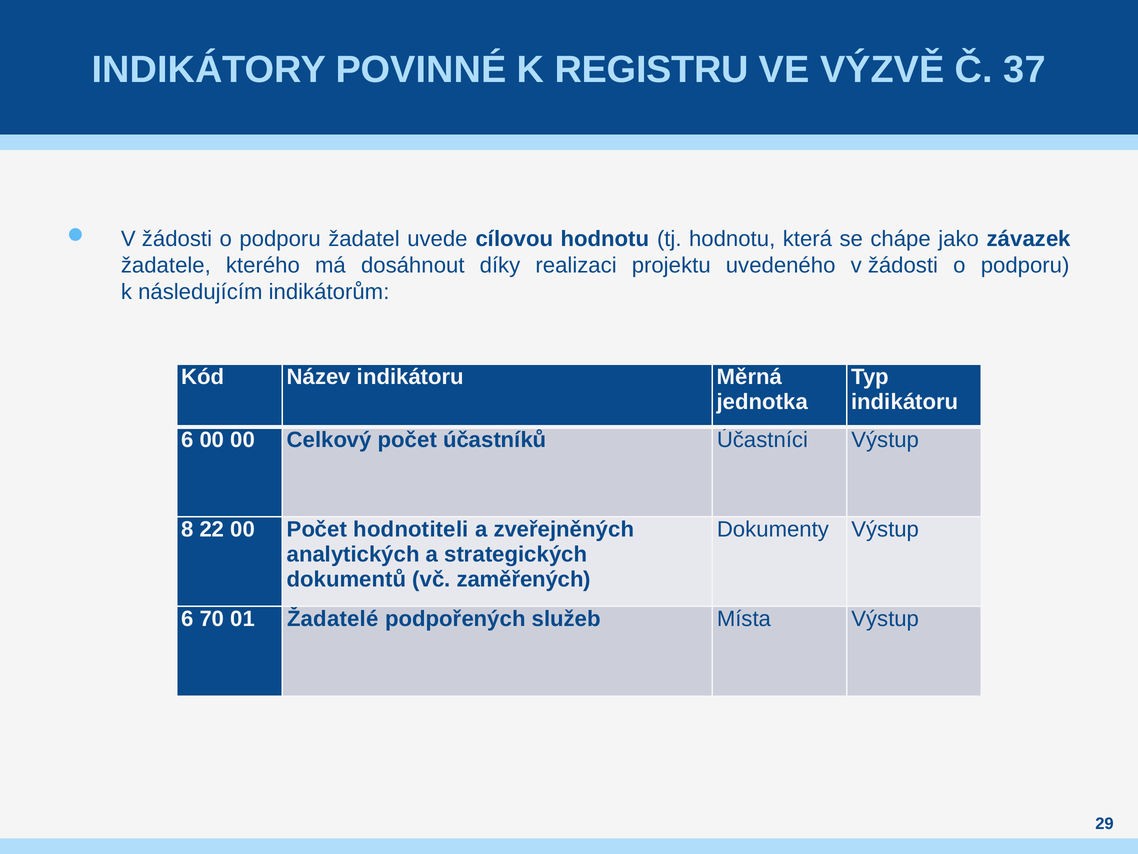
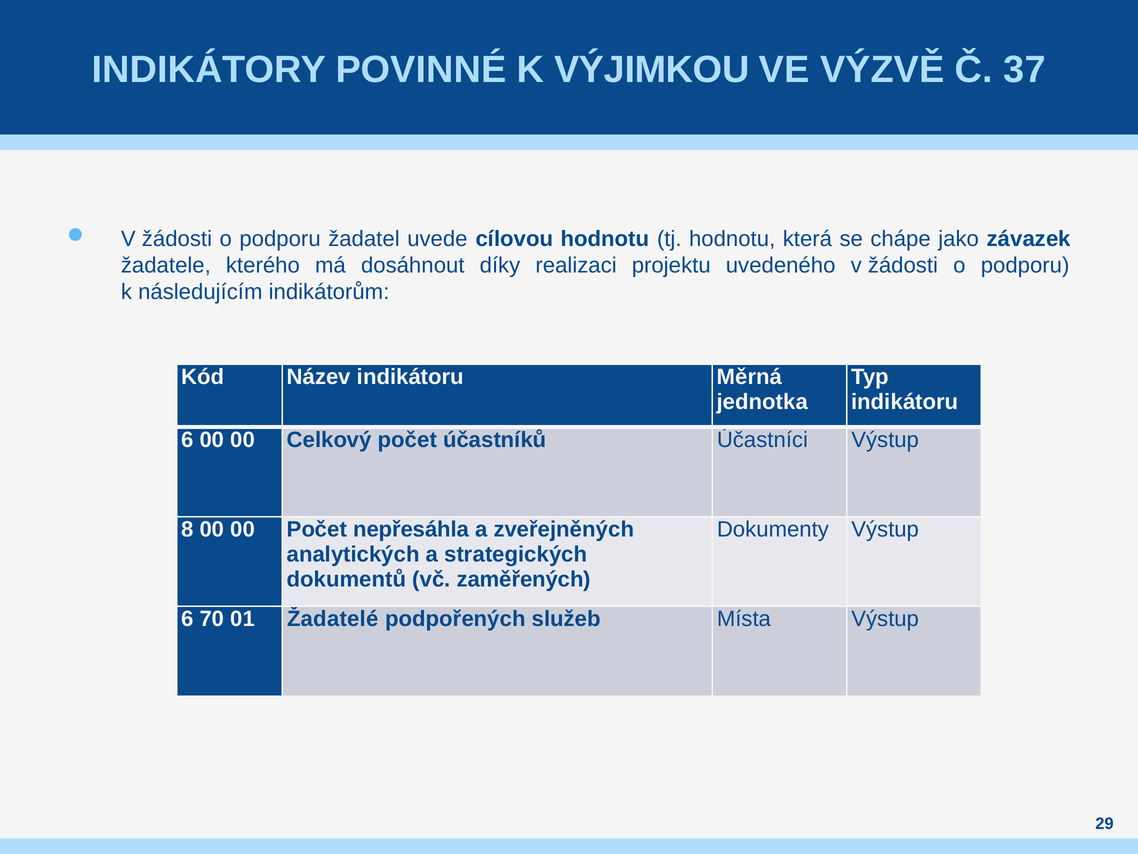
REGISTRU: REGISTRU -> VÝJIMKOU
8 22: 22 -> 00
hodnotiteli: hodnotiteli -> nepřesáhla
